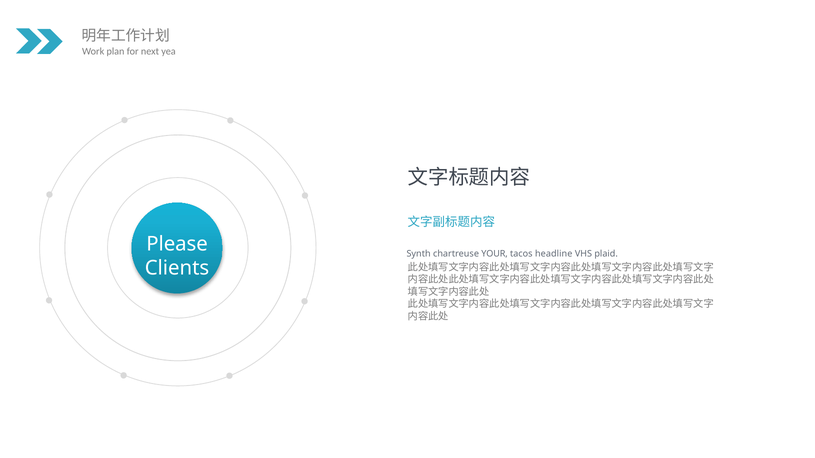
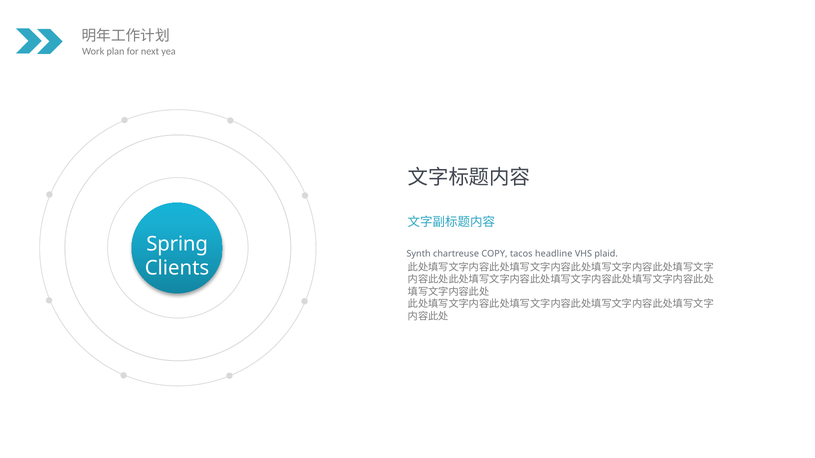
Please: Please -> Spring
YOUR: YOUR -> COPY
